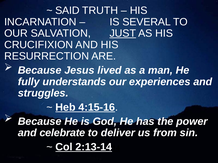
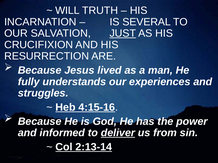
SAID: SAID -> WILL
celebrate: celebrate -> informed
deliver underline: none -> present
